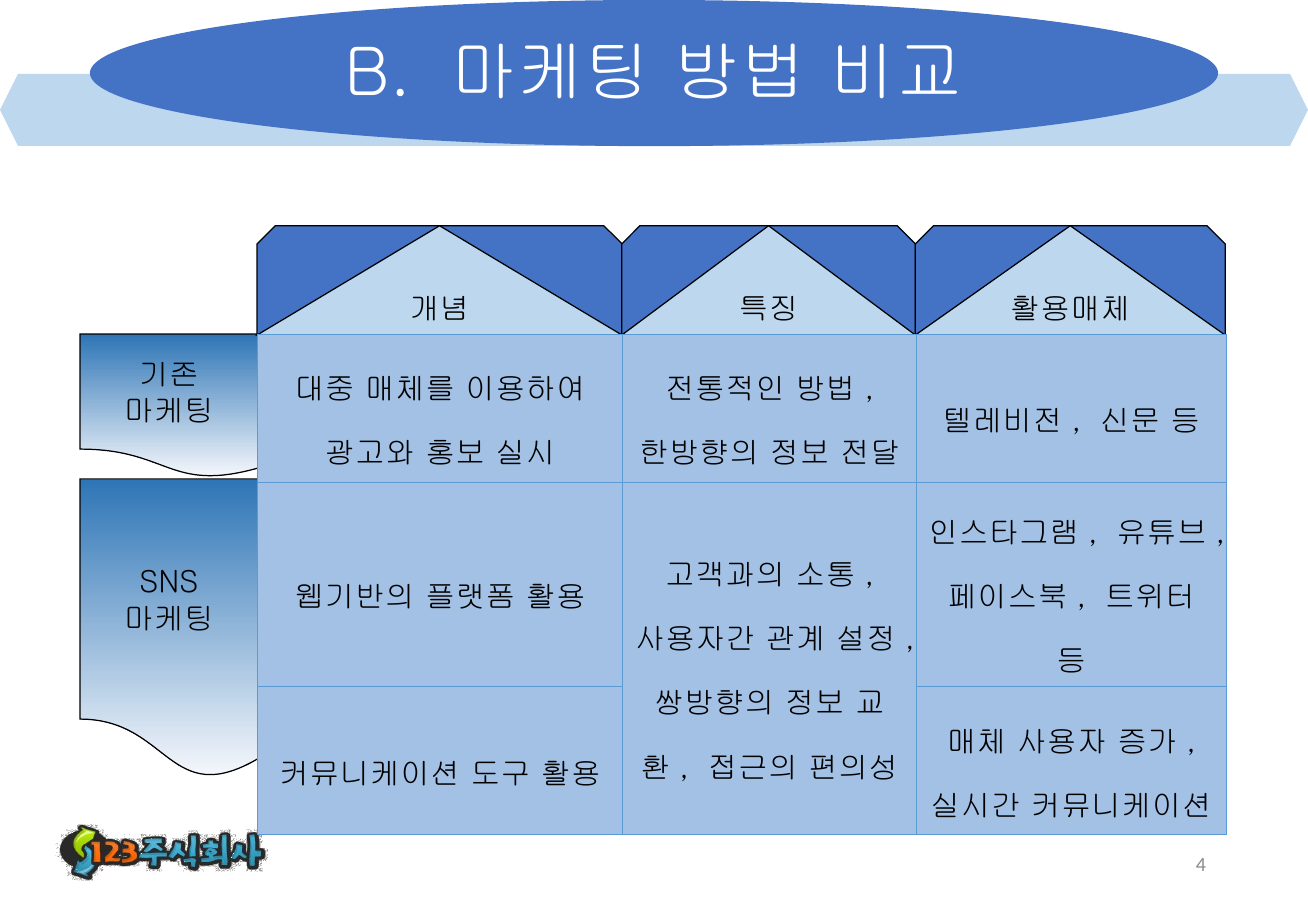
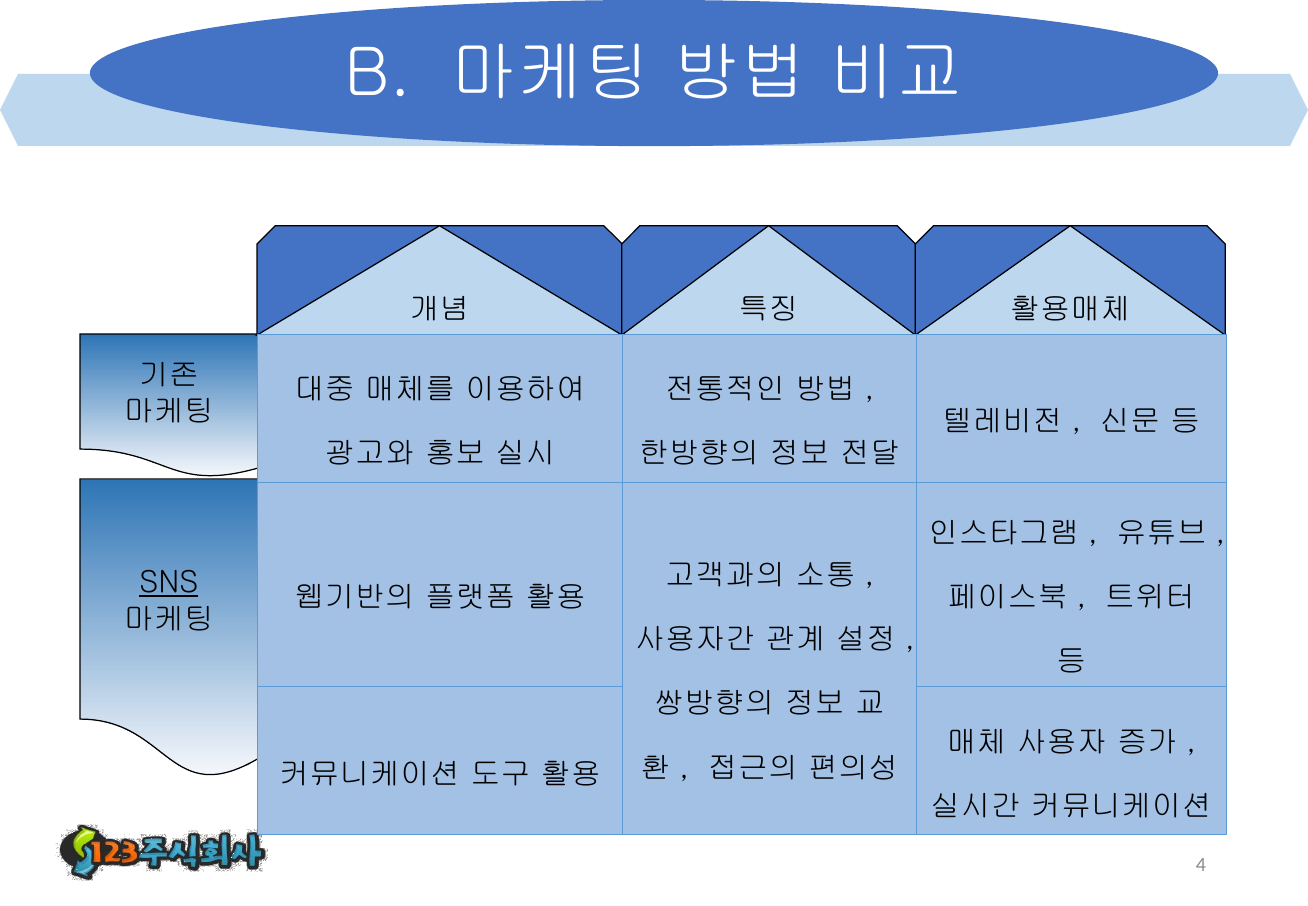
SNS underline: none -> present
